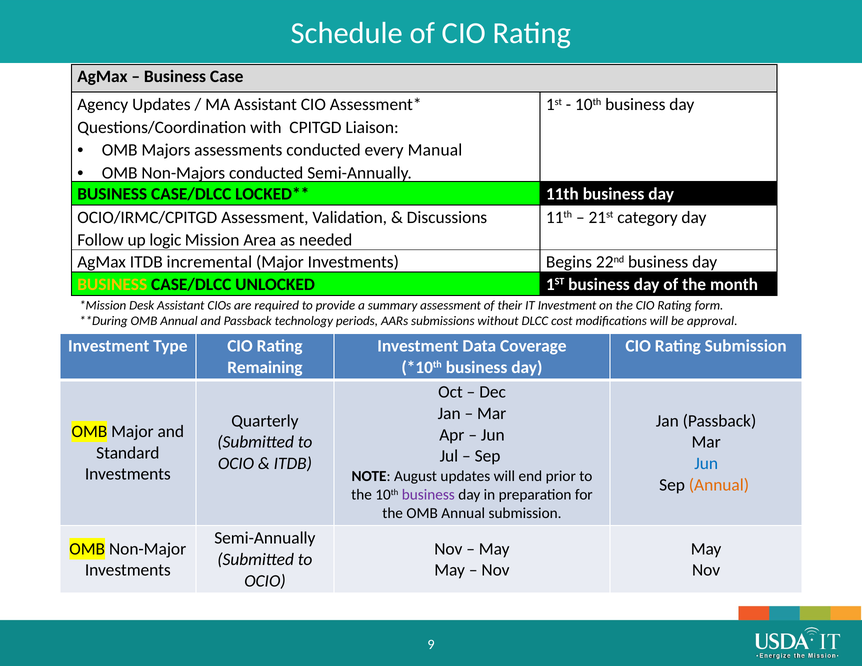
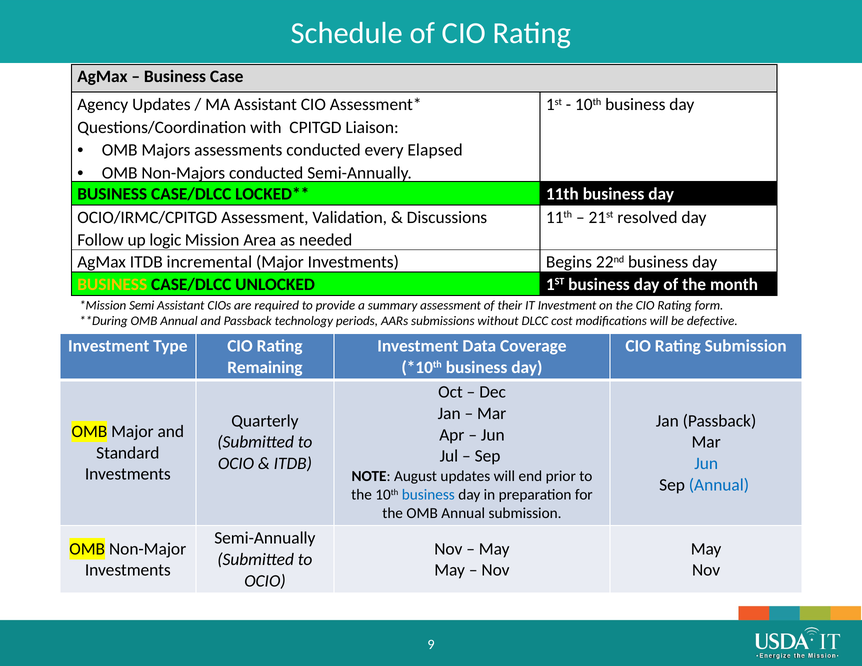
Manual: Manual -> Elapsed
category: category -> resolved
Desk: Desk -> Semi
approval: approval -> defective
Annual at (719, 485) colour: orange -> blue
business at (428, 495) colour: purple -> blue
